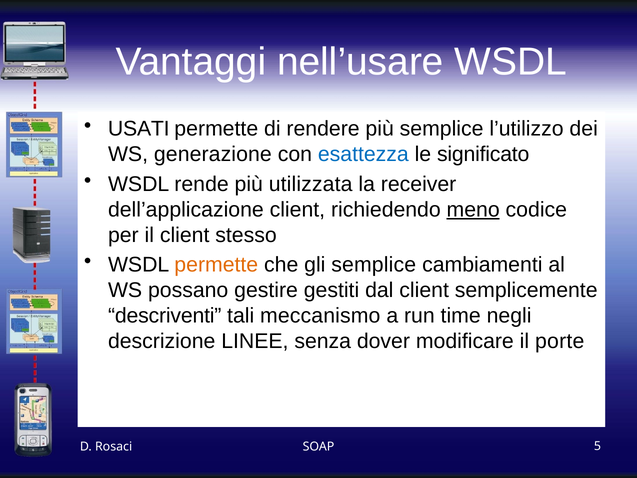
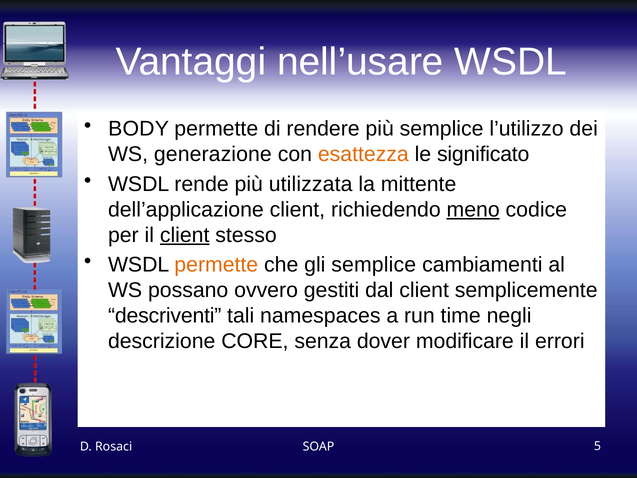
USATI: USATI -> BODY
esattezza colour: blue -> orange
receiver: receiver -> mittente
client at (185, 235) underline: none -> present
gestire: gestire -> ovvero
meccanismo: meccanismo -> namespaces
LINEE: LINEE -> CORE
porte: porte -> errori
